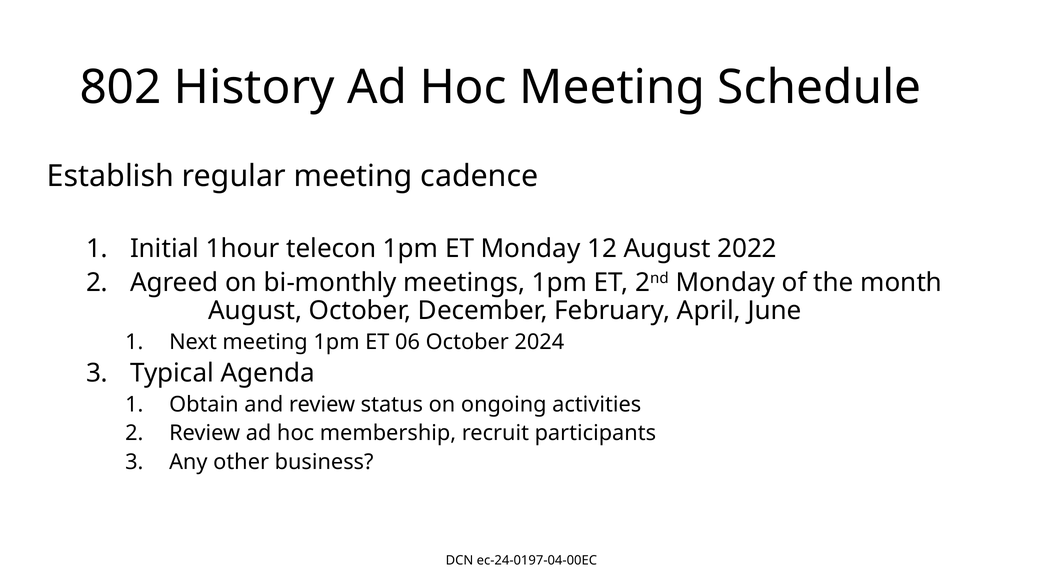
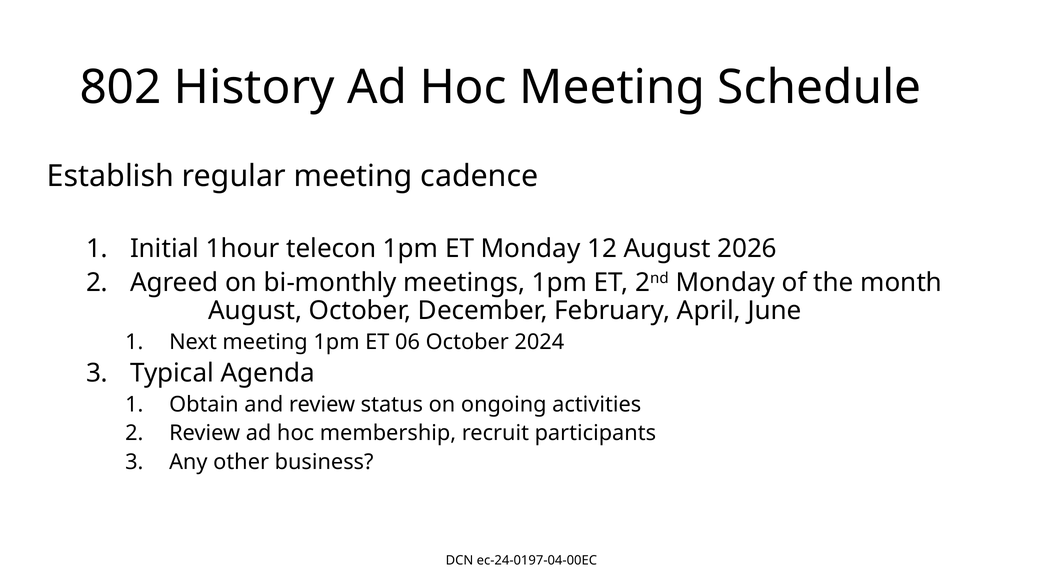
2022: 2022 -> 2026
